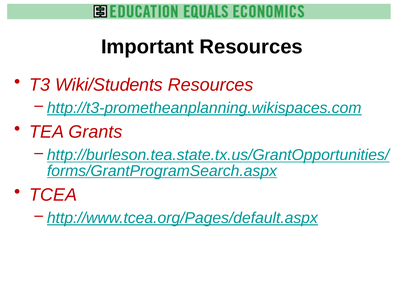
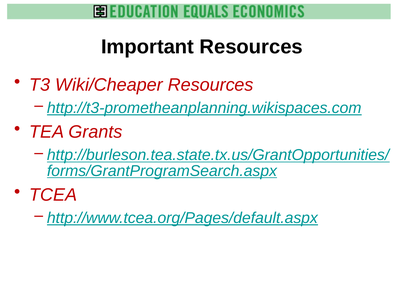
Wiki/Students: Wiki/Students -> Wiki/Cheaper
